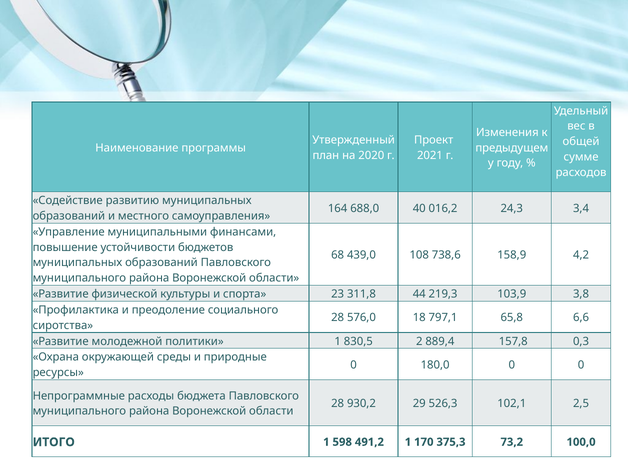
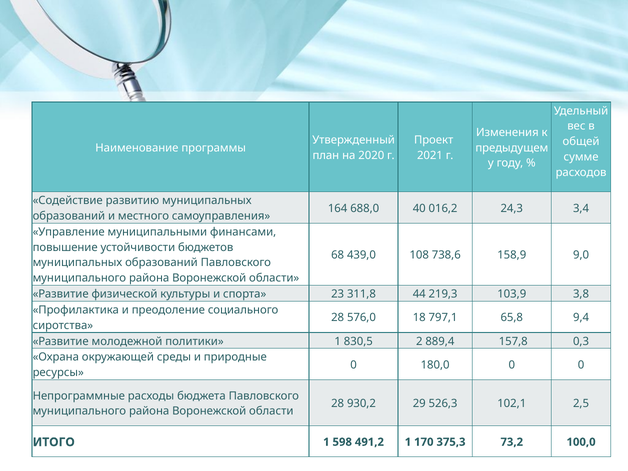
4,2: 4,2 -> 9,0
6,6: 6,6 -> 9,4
